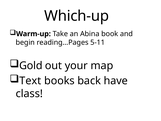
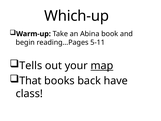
Gold: Gold -> Tells
map underline: none -> present
Text: Text -> That
